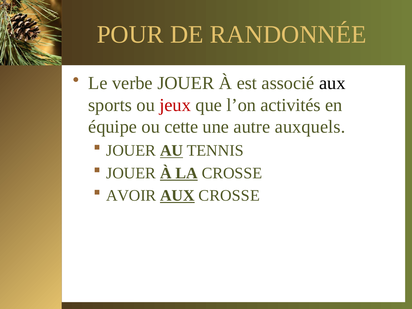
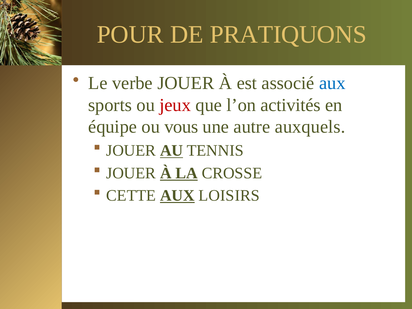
RANDONNÉE: RANDONNÉE -> PRATIQUONS
aux at (332, 83) colour: black -> blue
cette: cette -> vous
AVOIR: AVOIR -> CETTE
AUX CROSSE: CROSSE -> LOISIRS
